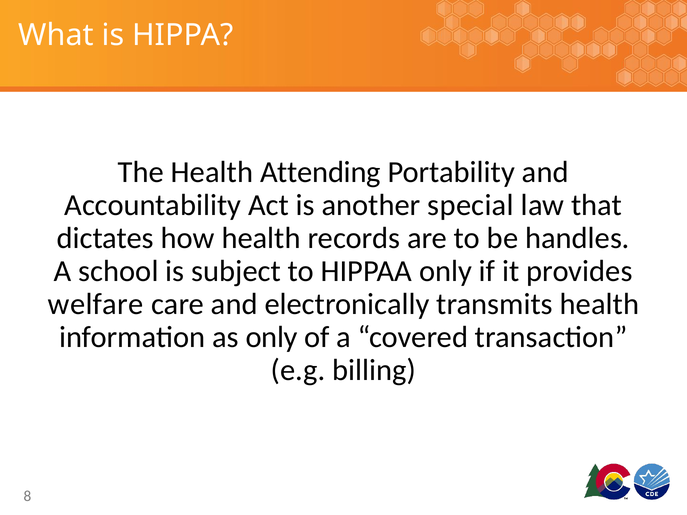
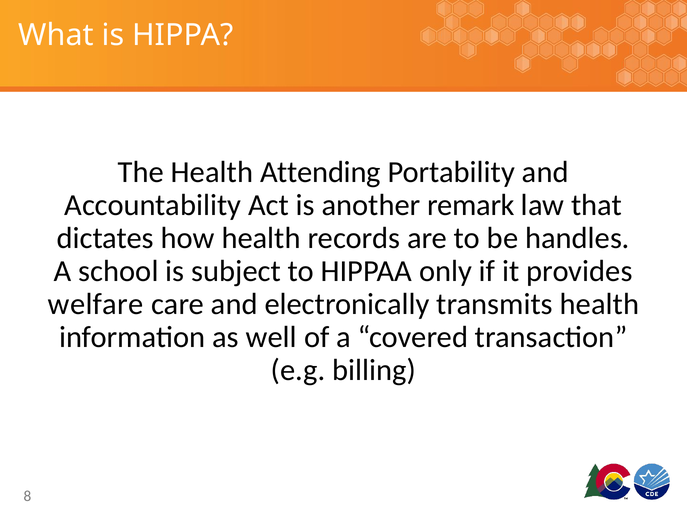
special: special -> remark
as only: only -> well
